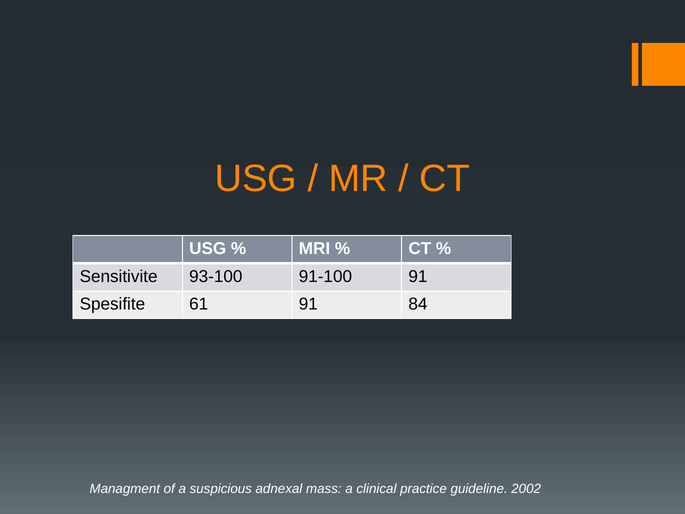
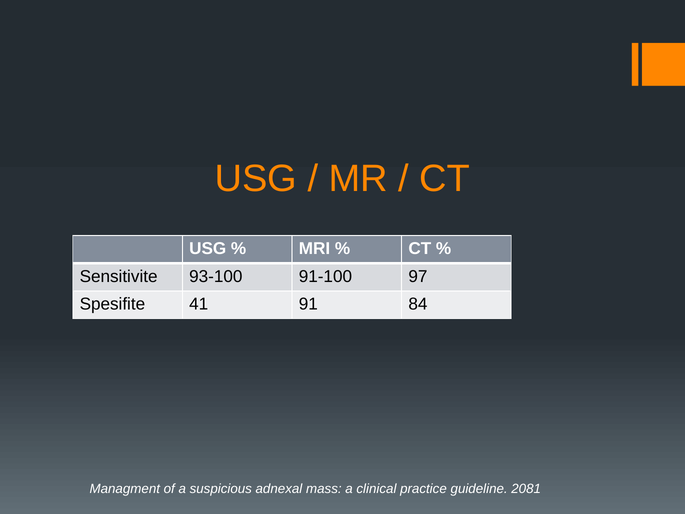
91-100 91: 91 -> 97
61: 61 -> 41
2002: 2002 -> 2081
